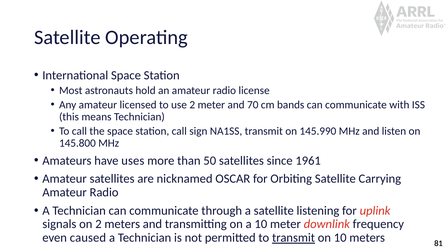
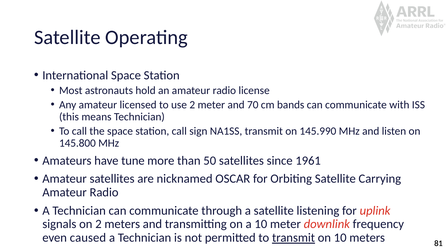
uses: uses -> tune
